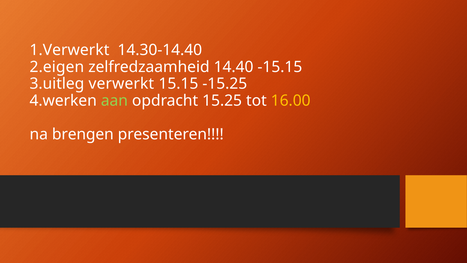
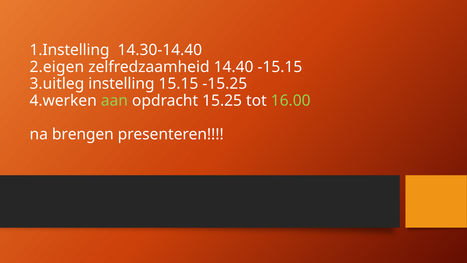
1.Verwerkt: 1.Verwerkt -> 1.Instelling
verwerkt: verwerkt -> instelling
16.00 colour: yellow -> light green
